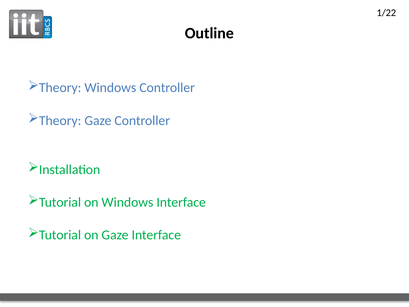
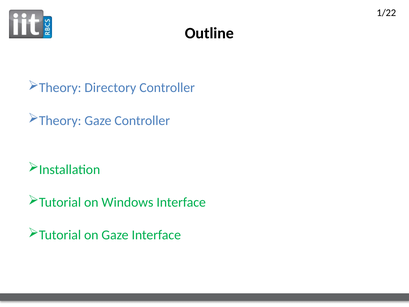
Theory Windows: Windows -> Directory
